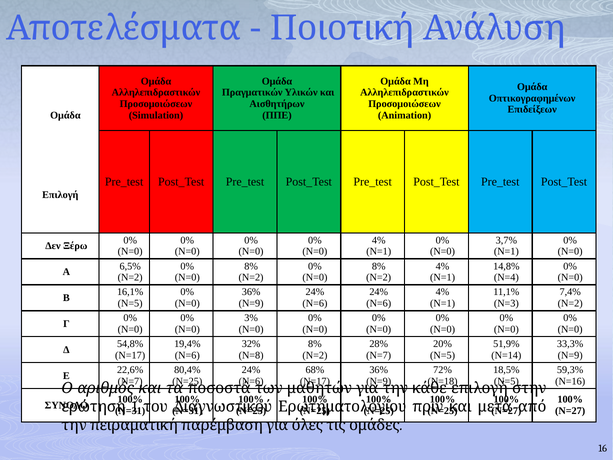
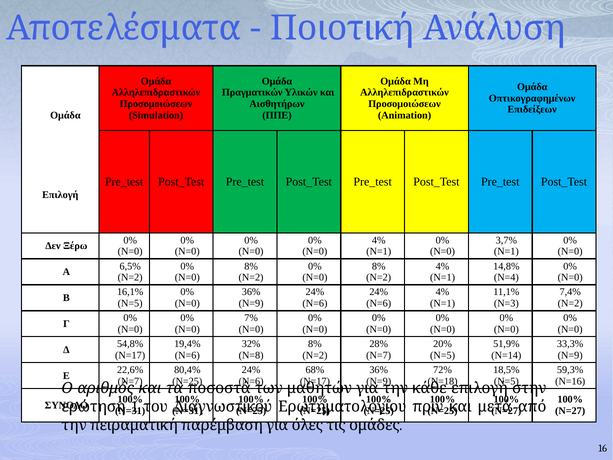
3%: 3% -> 7%
